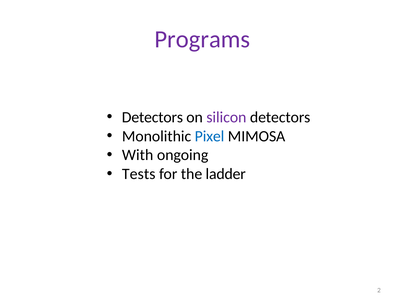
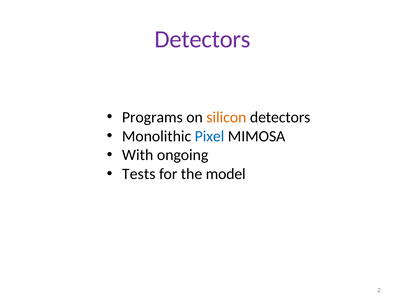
Programs at (202, 39): Programs -> Detectors
Detectors at (152, 117): Detectors -> Programs
silicon colour: purple -> orange
ladder: ladder -> model
